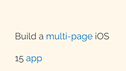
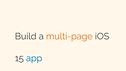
multi-page colour: blue -> orange
